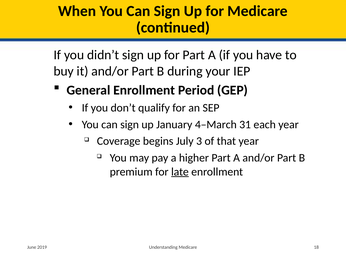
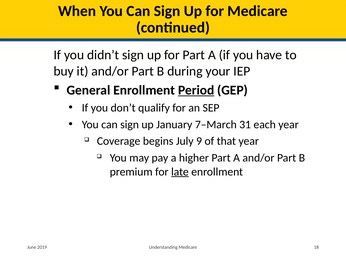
Period underline: none -> present
4–March: 4–March -> 7–March
3: 3 -> 9
